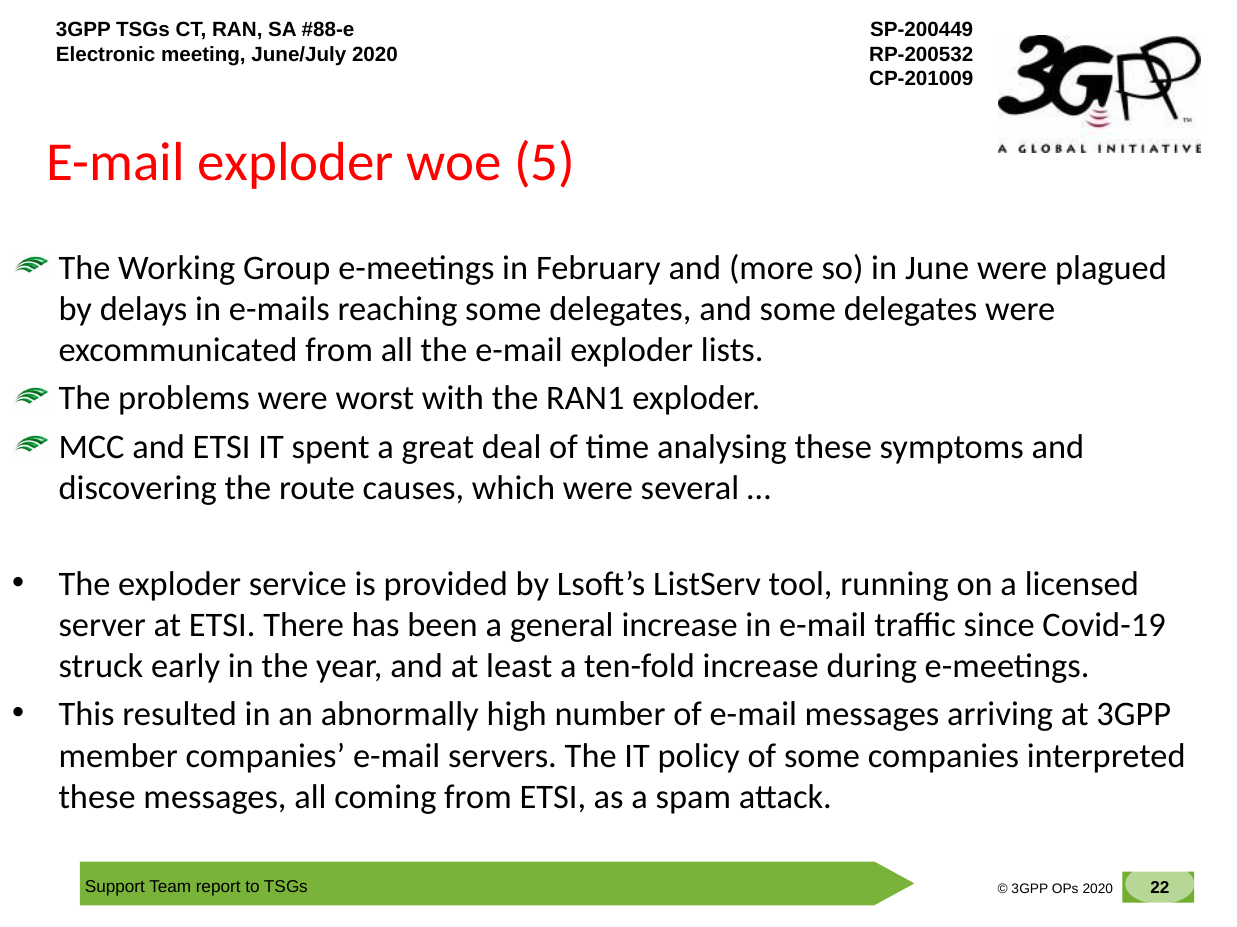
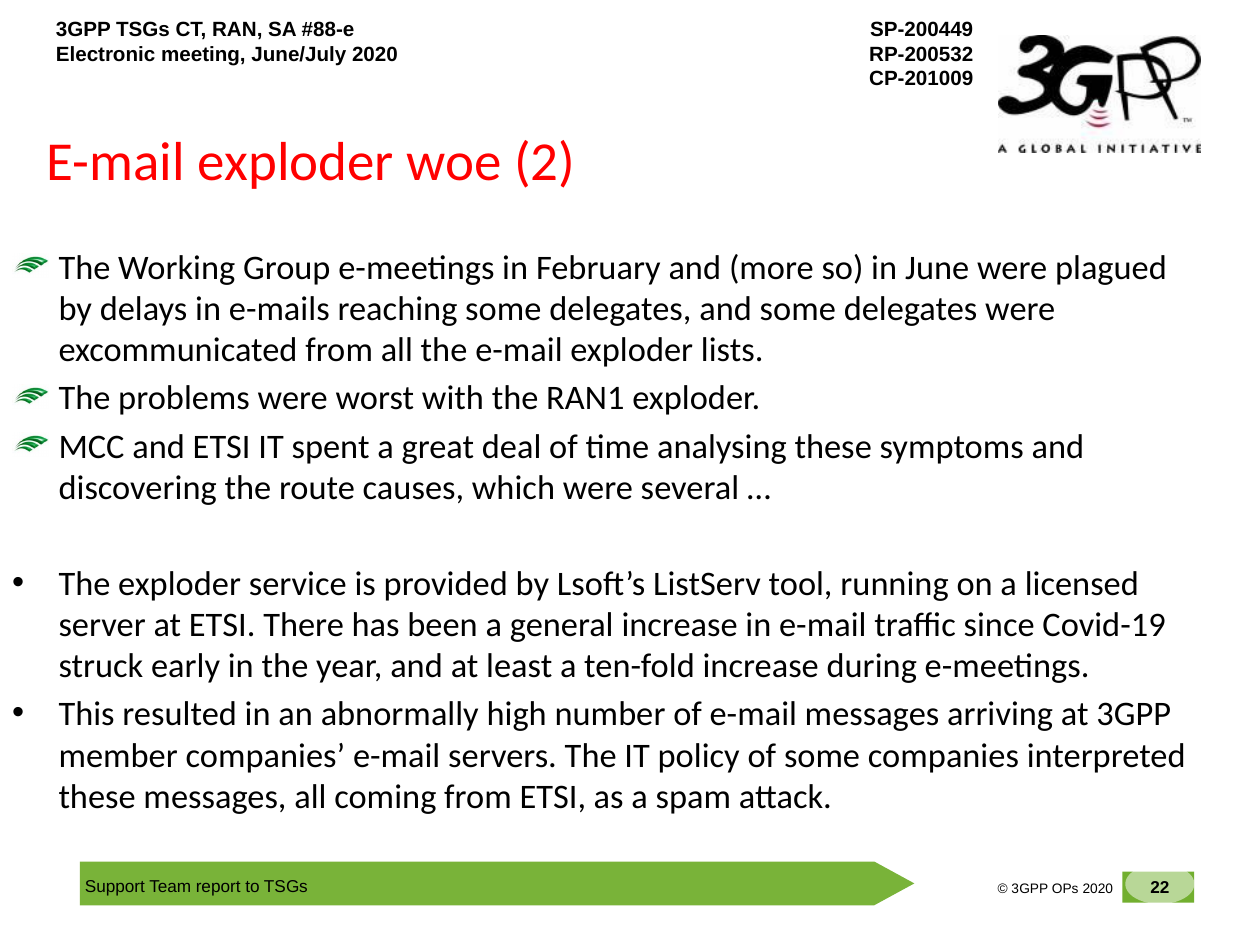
5: 5 -> 2
